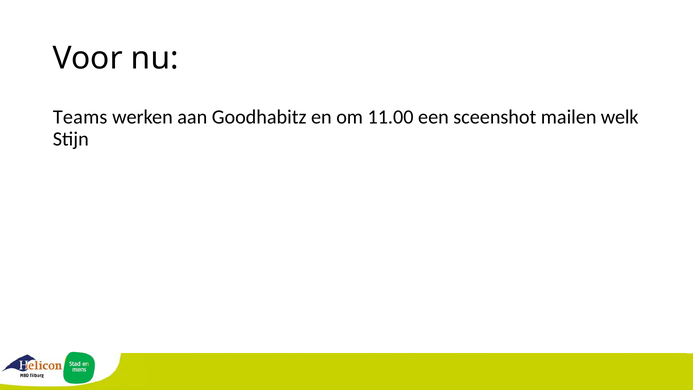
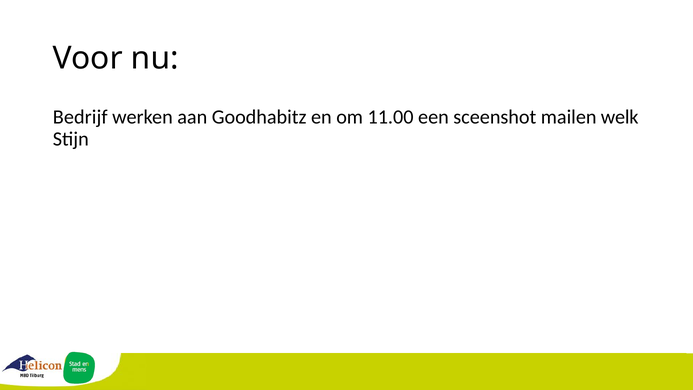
Teams: Teams -> Bedrijf
